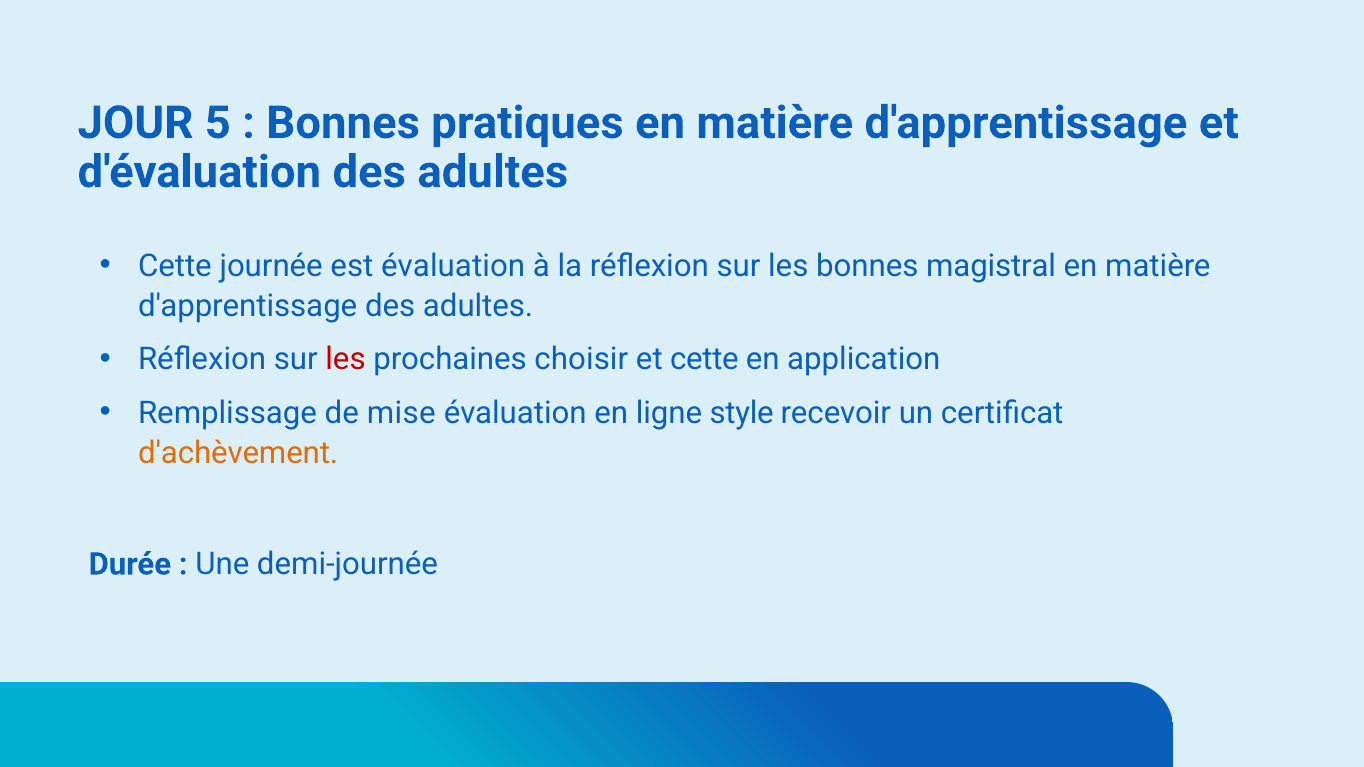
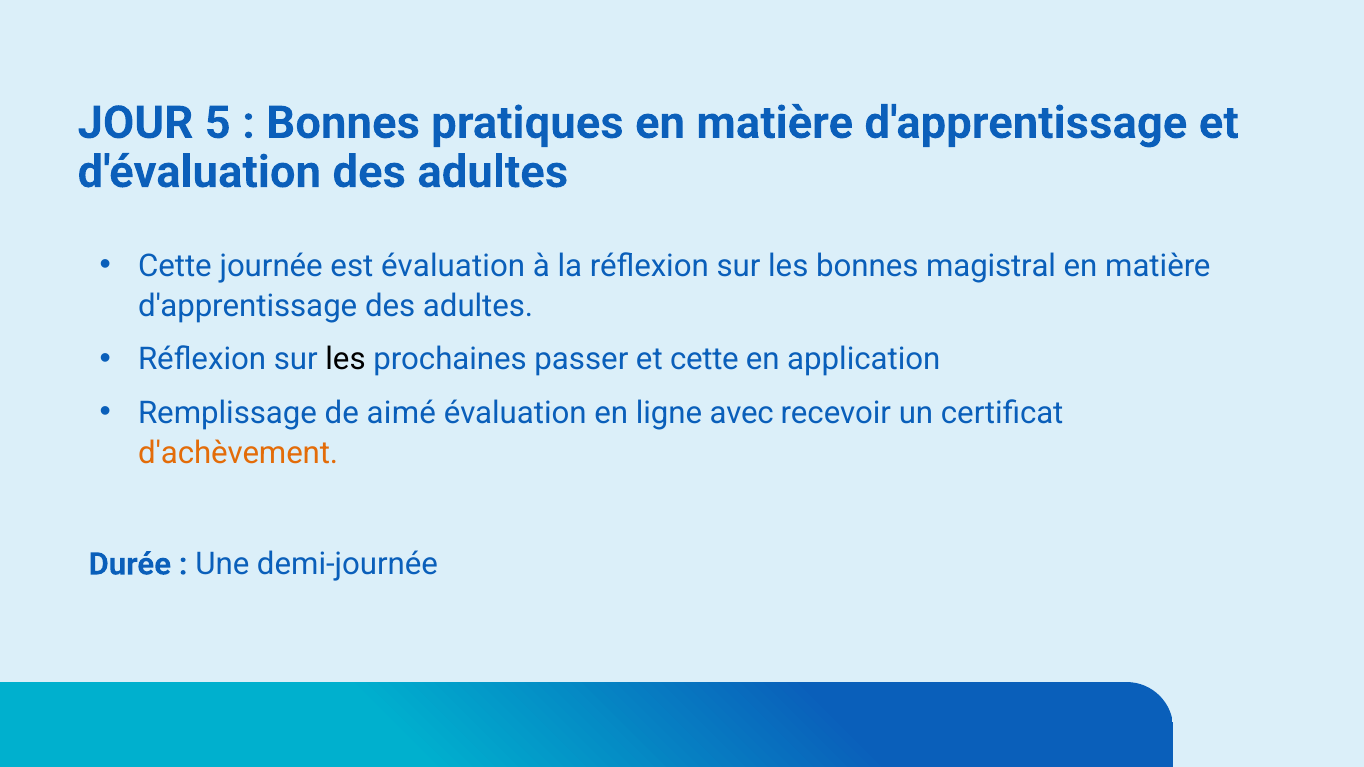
les at (346, 360) colour: red -> black
choisir: choisir -> passer
mise: mise -> aimé
style: style -> avec
